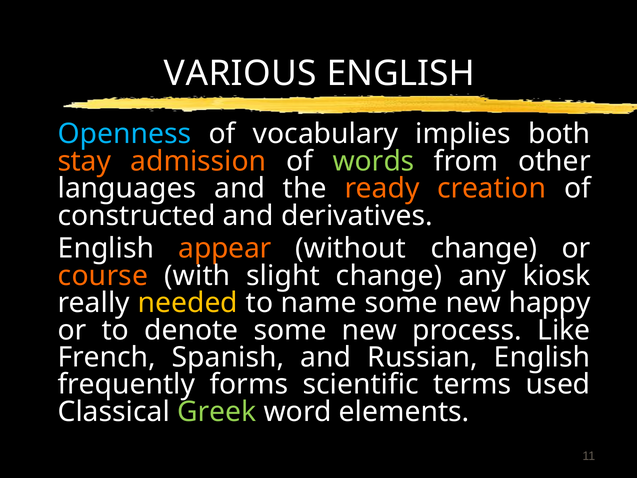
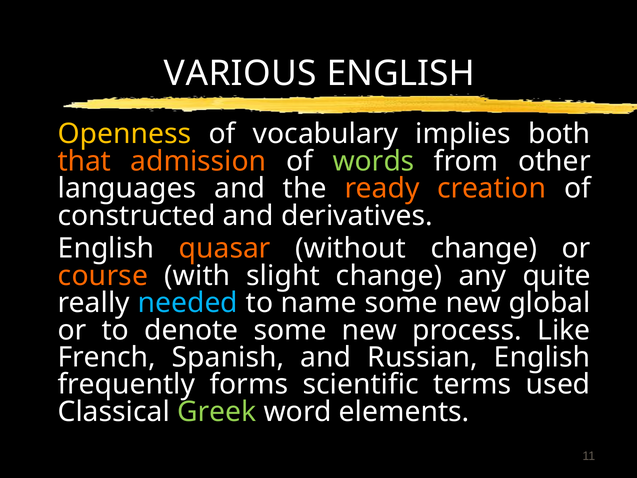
Openness colour: light blue -> yellow
stay: stay -> that
appear: appear -> quasar
kiosk: kiosk -> quite
needed colour: yellow -> light blue
happy: happy -> global
